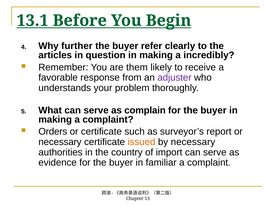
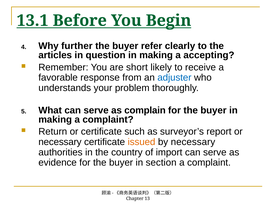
incredibly: incredibly -> accepting
them: them -> short
adjuster colour: purple -> blue
Orders: Orders -> Return
familiar: familiar -> section
